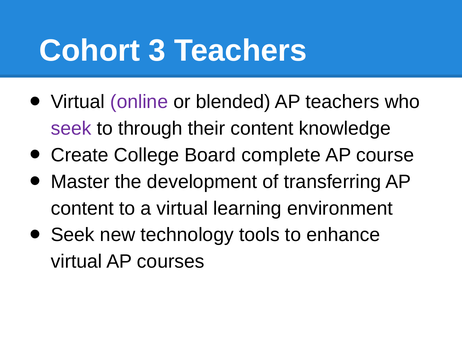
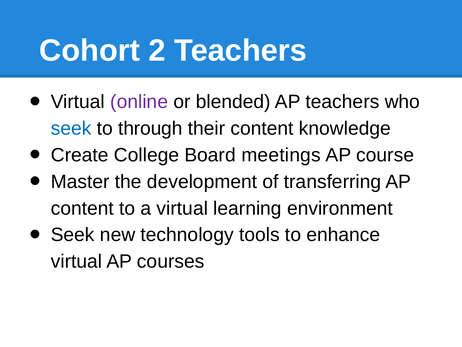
3: 3 -> 2
seek at (71, 128) colour: purple -> blue
complete: complete -> meetings
